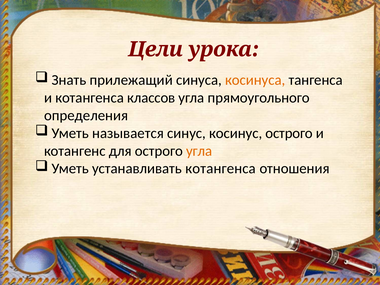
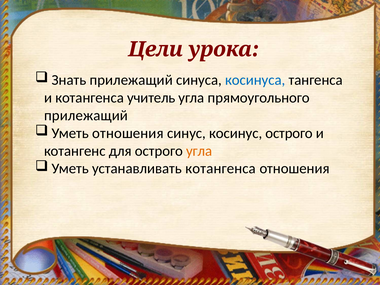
косинуса colour: orange -> blue
классов: классов -> учитель
определения at (86, 115): определения -> прилежащий
Уметь называется: называется -> отношения
